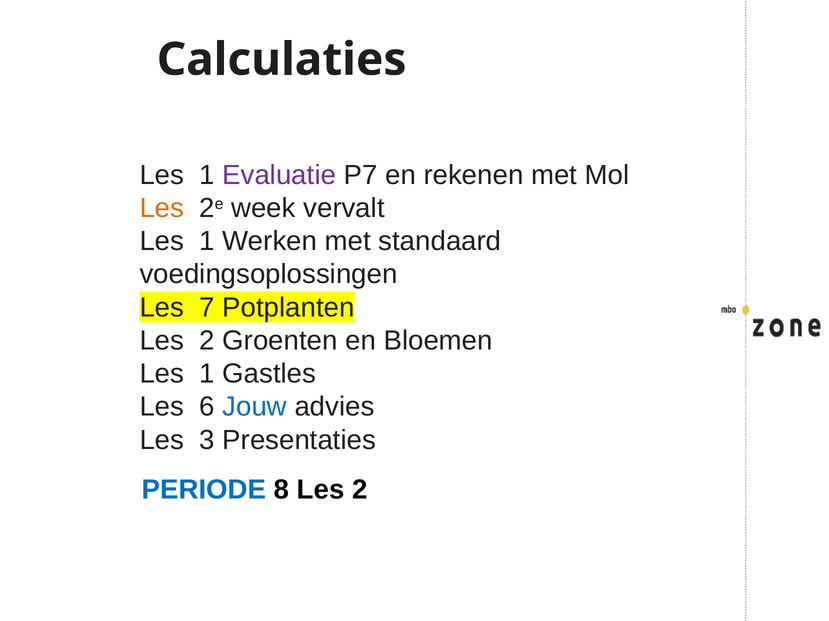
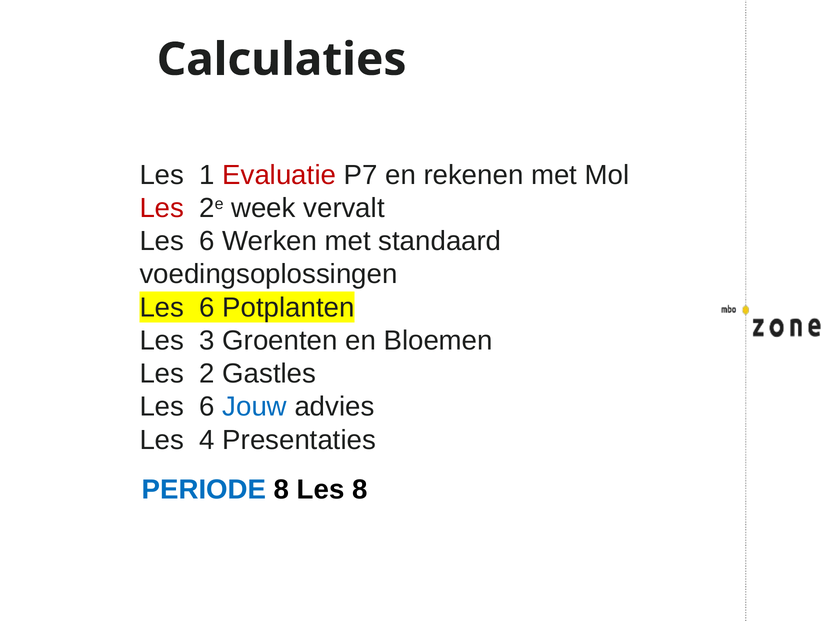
Evaluatie colour: purple -> red
Les at (162, 208) colour: orange -> red
1 at (207, 242): 1 -> 6
7 at (207, 308): 7 -> 6
2 at (207, 341): 2 -> 3
1 at (207, 374): 1 -> 2
3: 3 -> 4
8 Les 2: 2 -> 8
